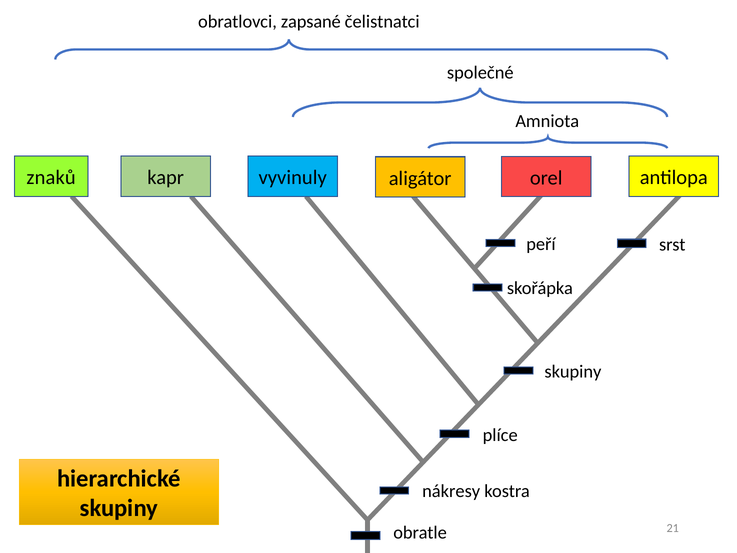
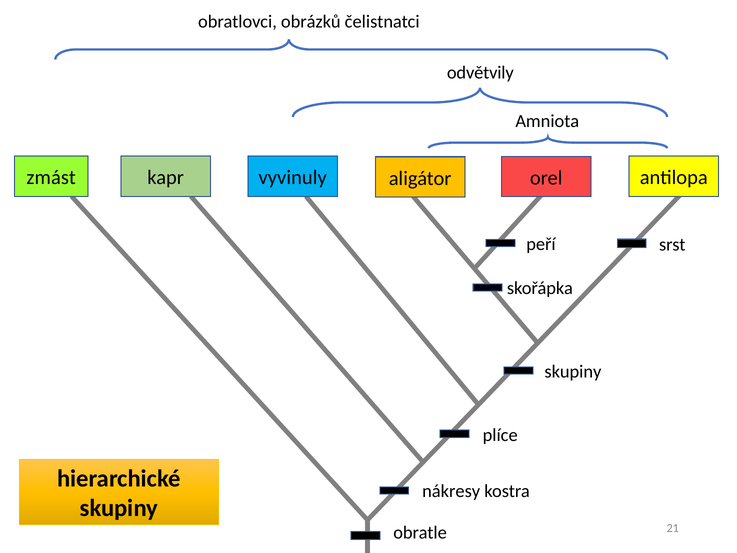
zapsané: zapsané -> obrázků
společné: společné -> odvětvily
znaků: znaků -> zmást
